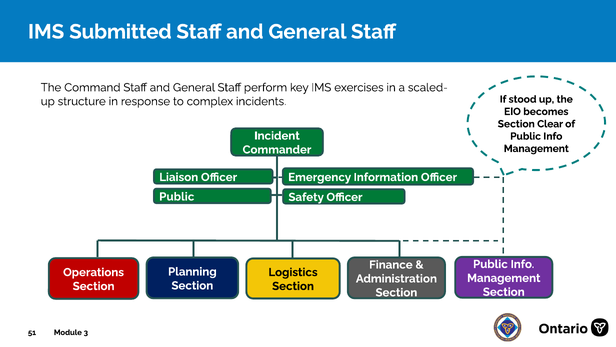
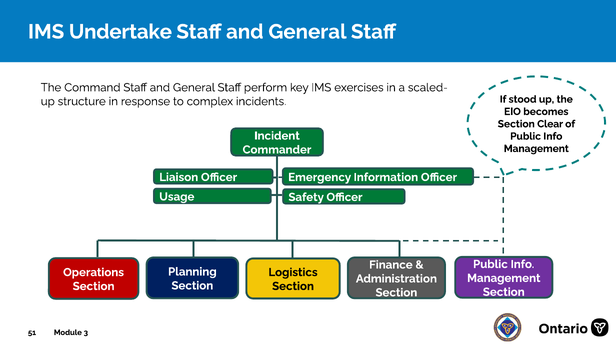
Submitted: Submitted -> Undertake
Public at (177, 196): Public -> Usage
